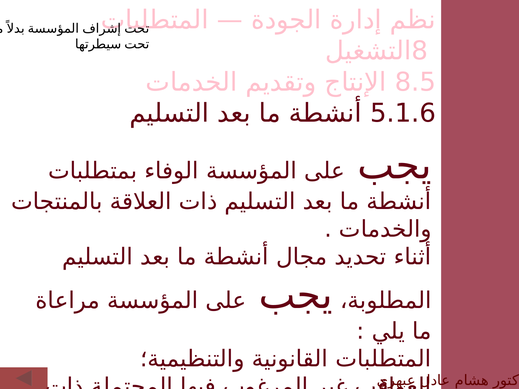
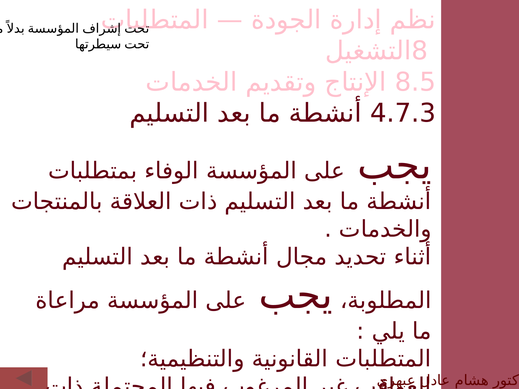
5.1.6: 5.1.6 -> 4.7.3
